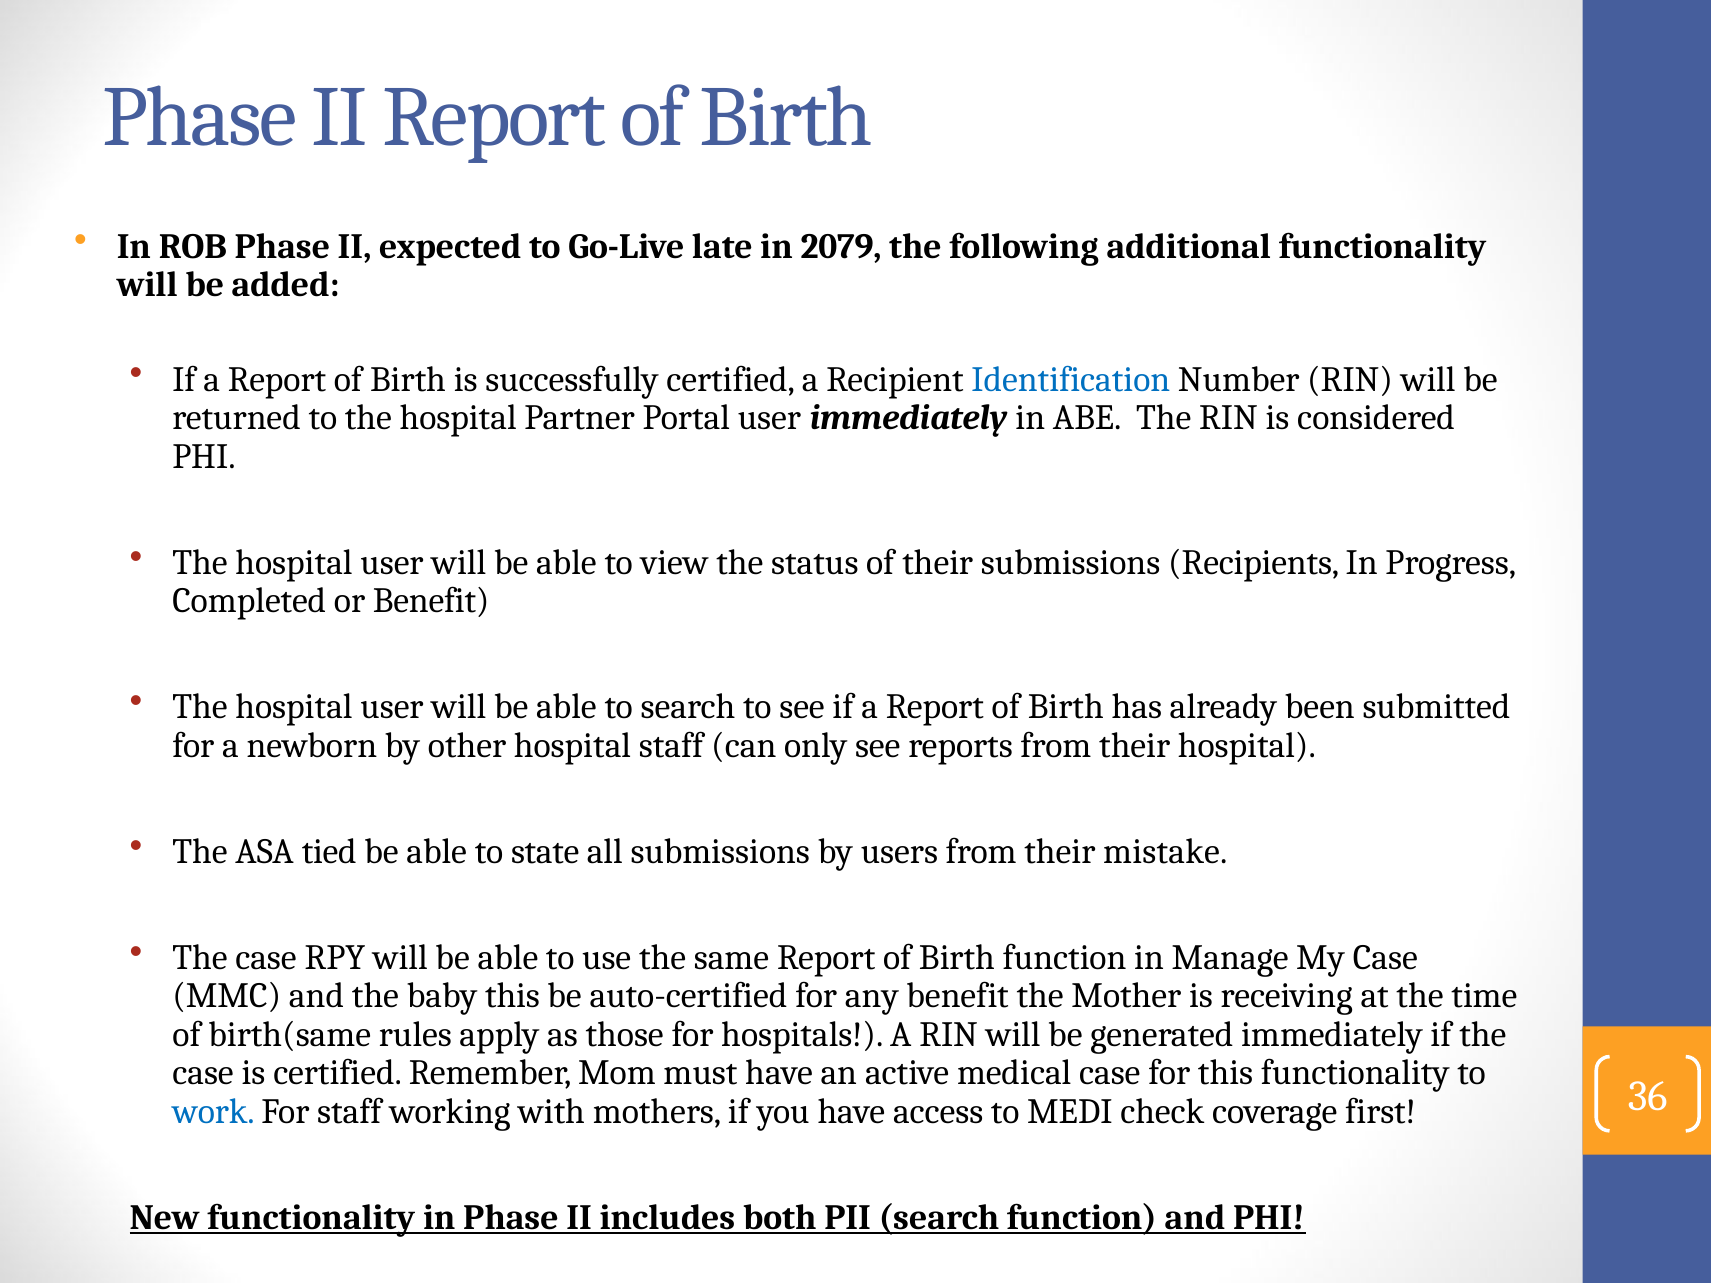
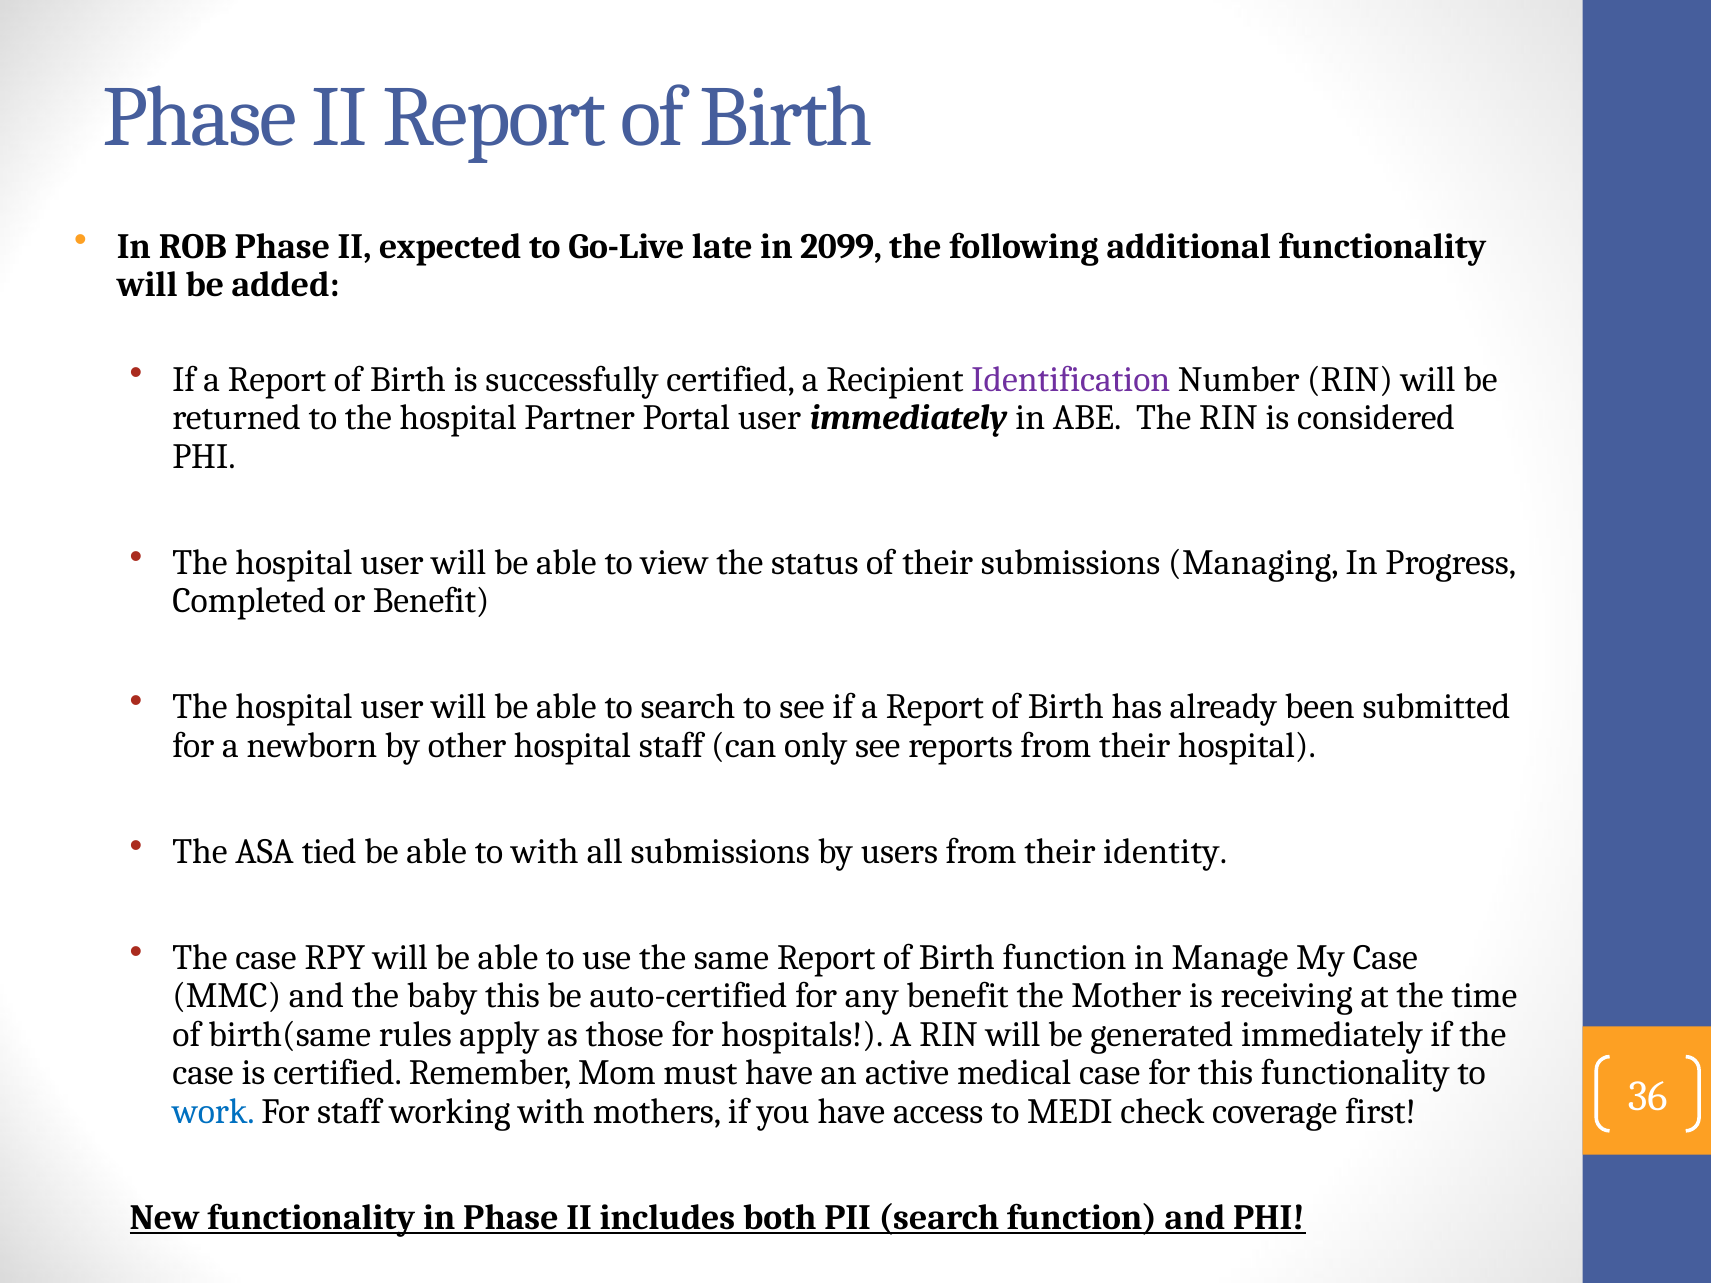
2079: 2079 -> 2099
Identification colour: blue -> purple
Recipients: Recipients -> Managing
to state: state -> with
mistake: mistake -> identity
